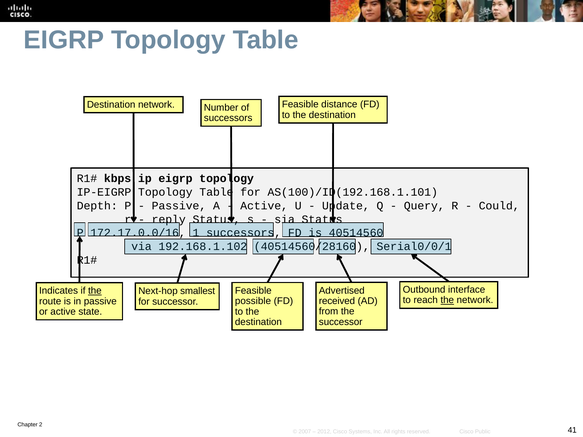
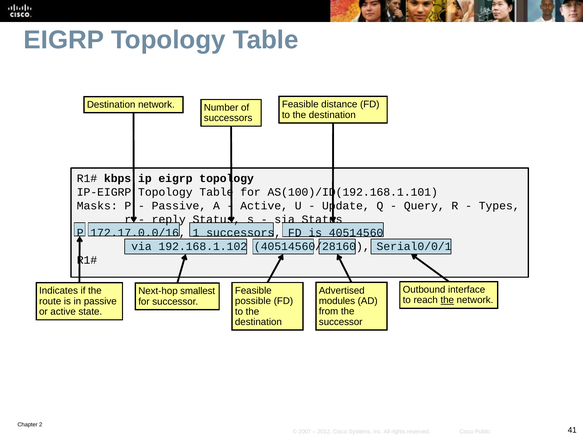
Depth: Depth -> Masks
Could: Could -> Types
the at (95, 291) underline: present -> none
received: received -> modules
